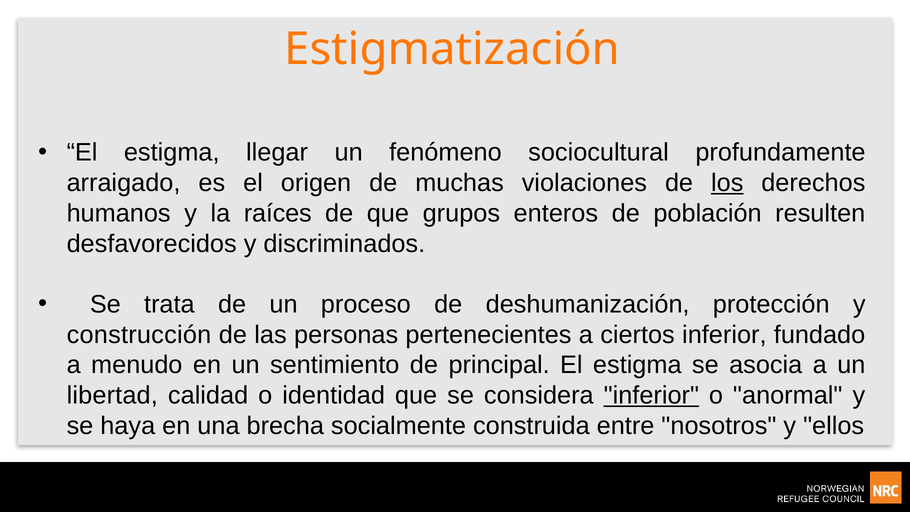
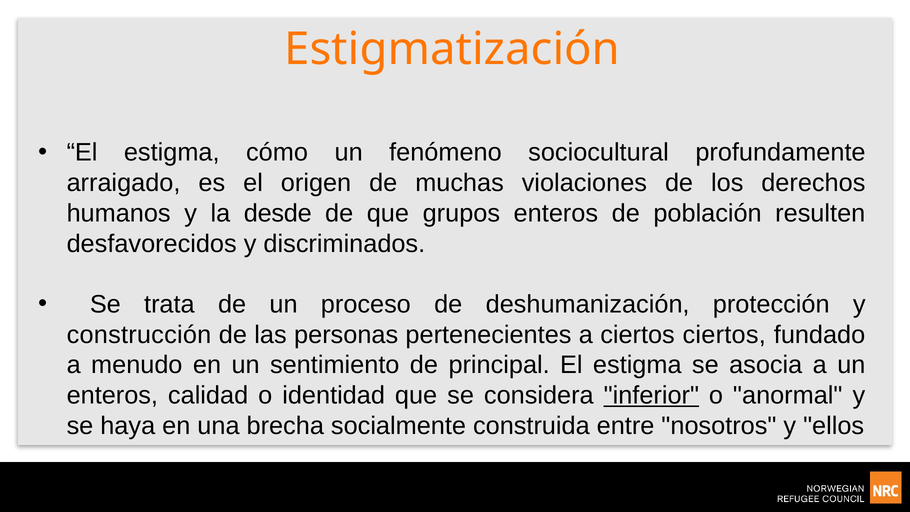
llegar: llegar -> cómo
los underline: present -> none
raíces: raíces -> desde
ciertos inferior: inferior -> ciertos
libertad at (112, 395): libertad -> enteros
